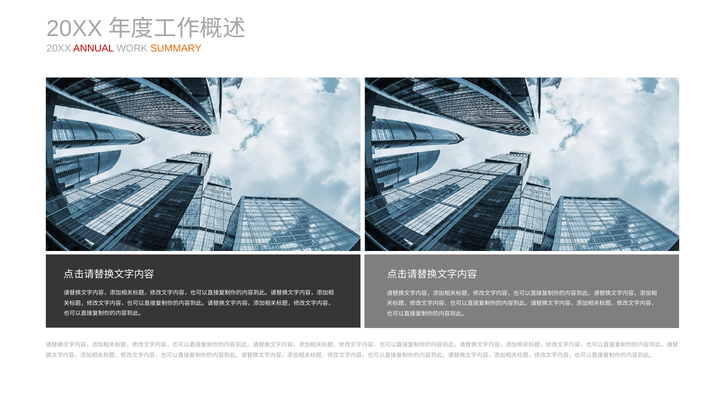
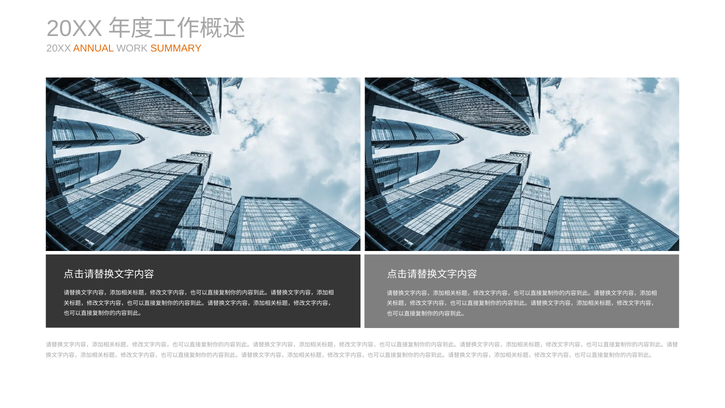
ANNUAL colour: red -> orange
